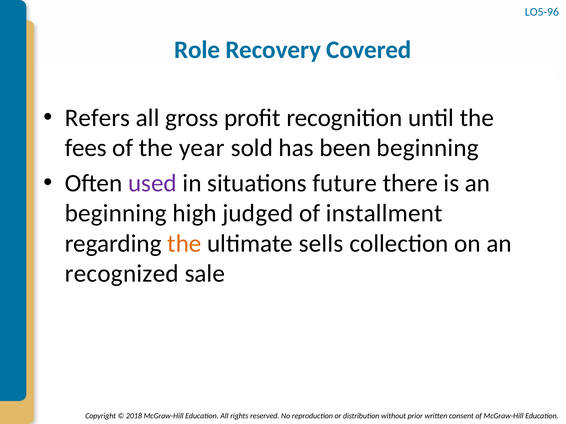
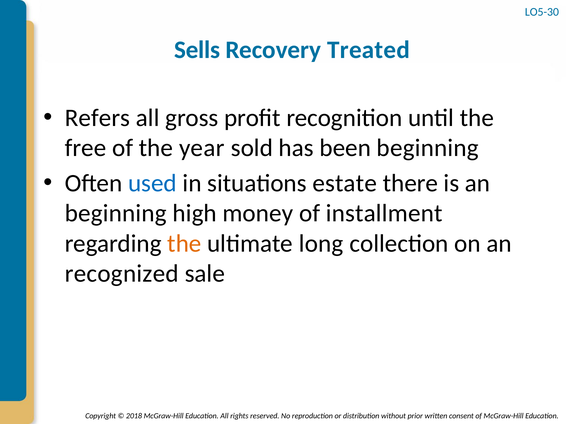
LO5-96: LO5-96 -> LO5-30
Role: Role -> Sells
Covered: Covered -> Treated
fees: fees -> free
used colour: purple -> blue
future: future -> estate
judged: judged -> money
sells: sells -> long
